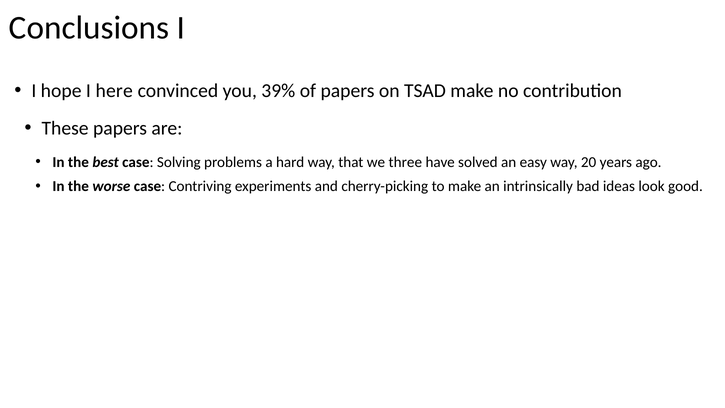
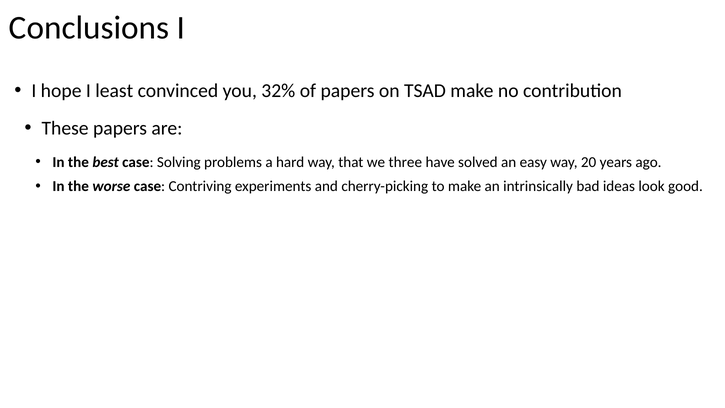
here: here -> least
39%: 39% -> 32%
